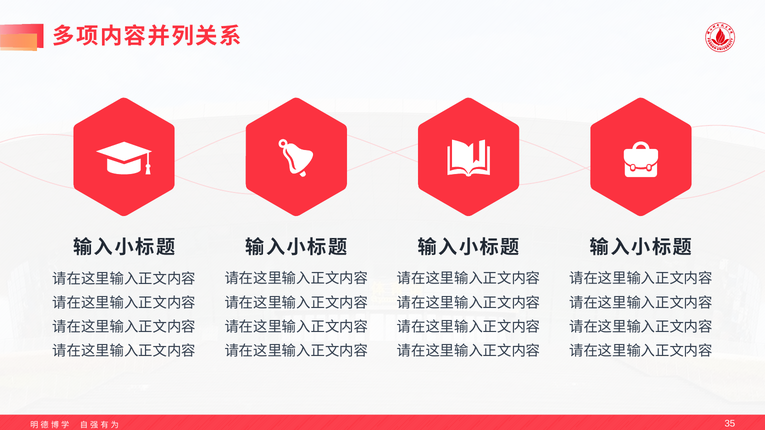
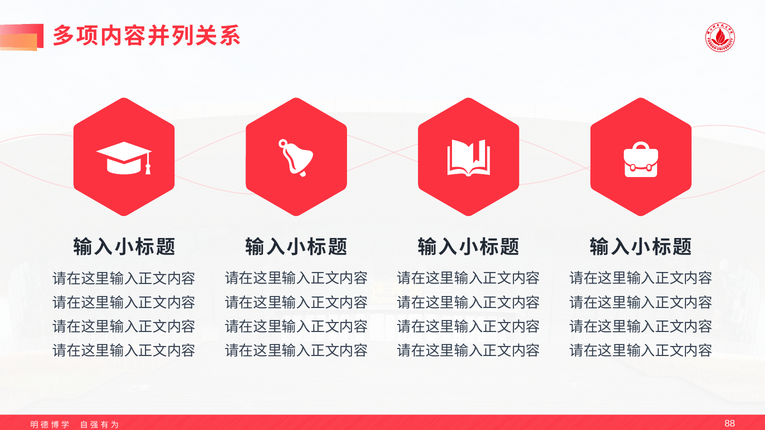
35: 35 -> 88
